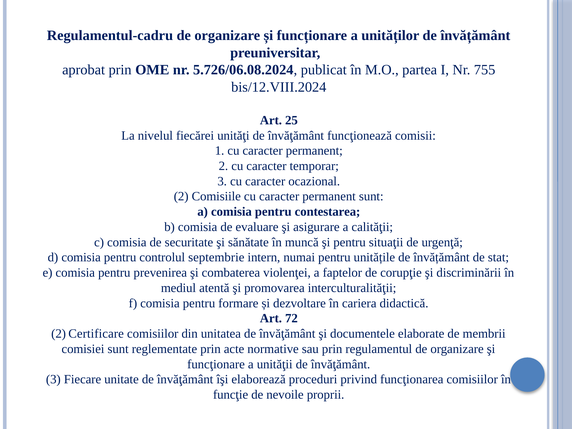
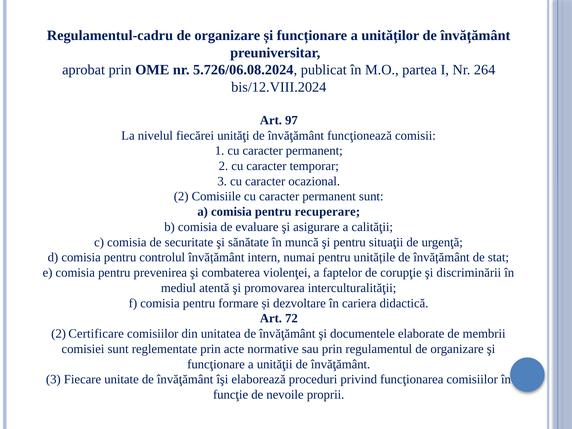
755: 755 -> 264
25: 25 -> 97
contestarea: contestarea -> recuperare
controlul septembrie: septembrie -> învățământ
